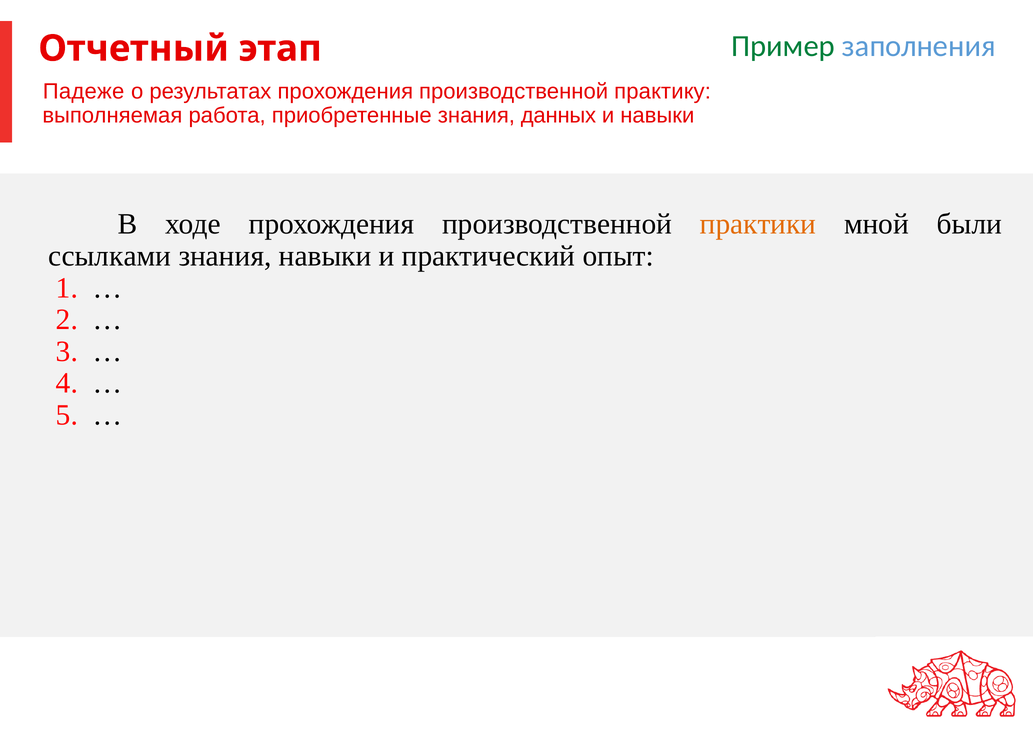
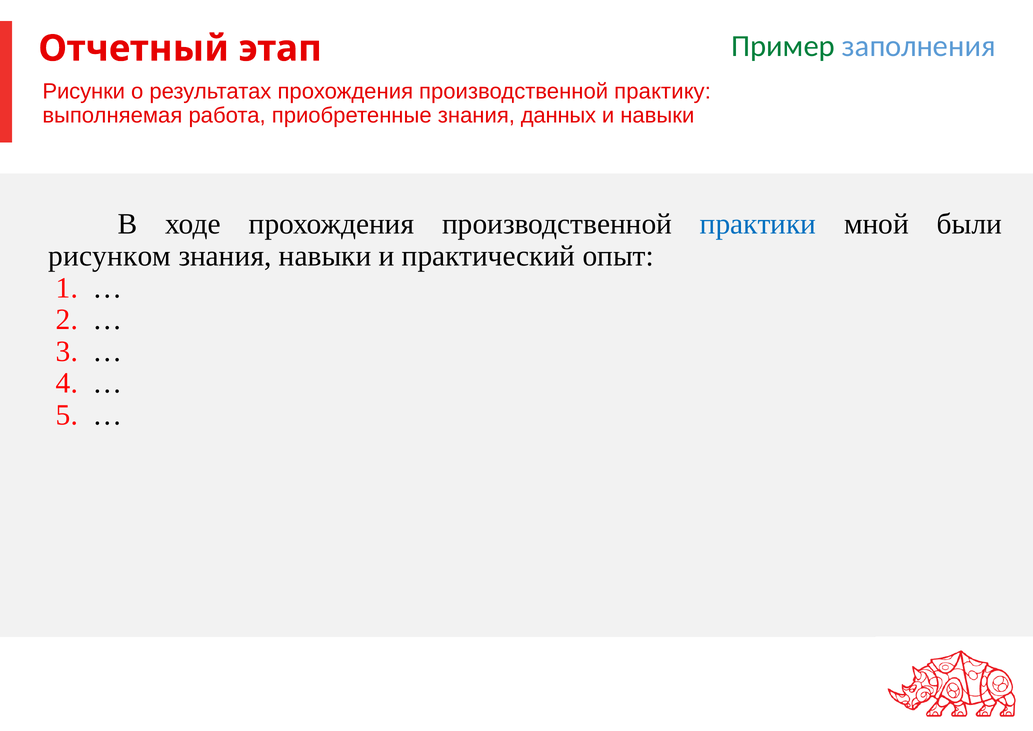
Падеже: Падеже -> Рисунки
практики colour: orange -> blue
ссылками: ссылками -> рисунком
